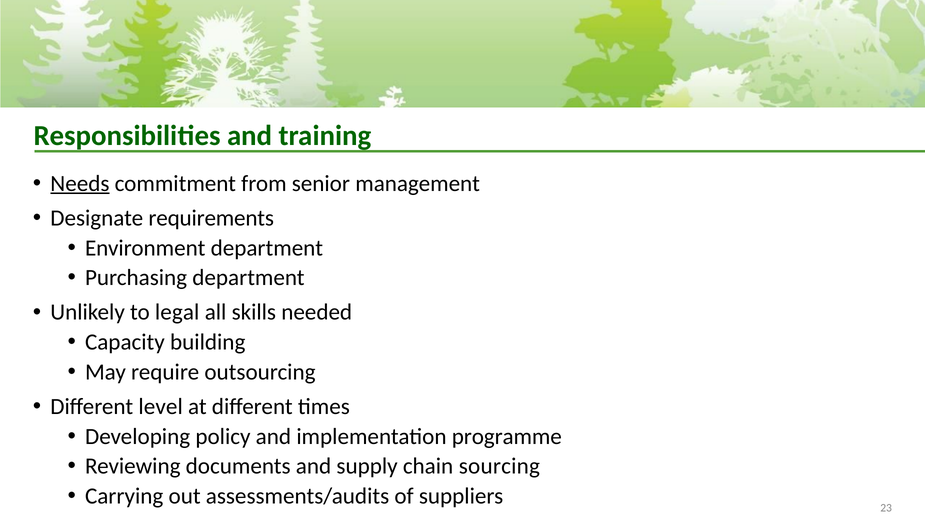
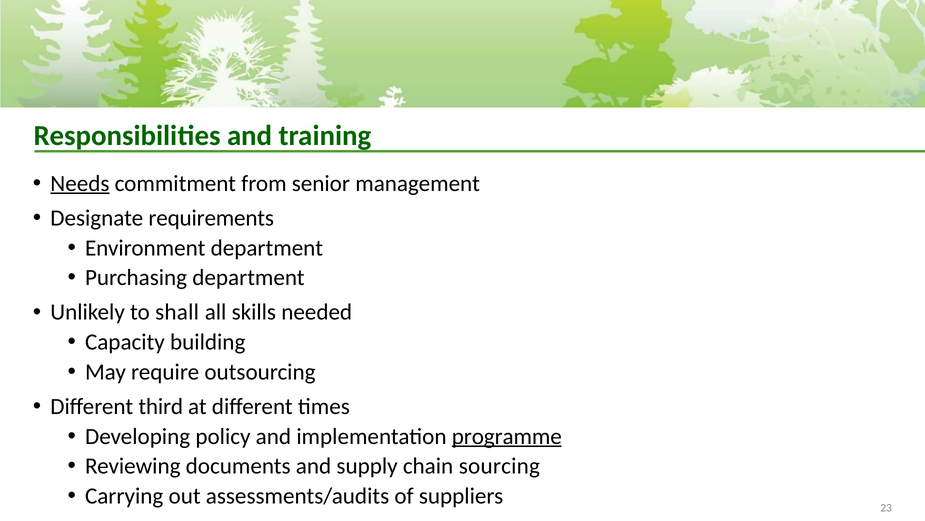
legal: legal -> shall
level: level -> third
programme underline: none -> present
